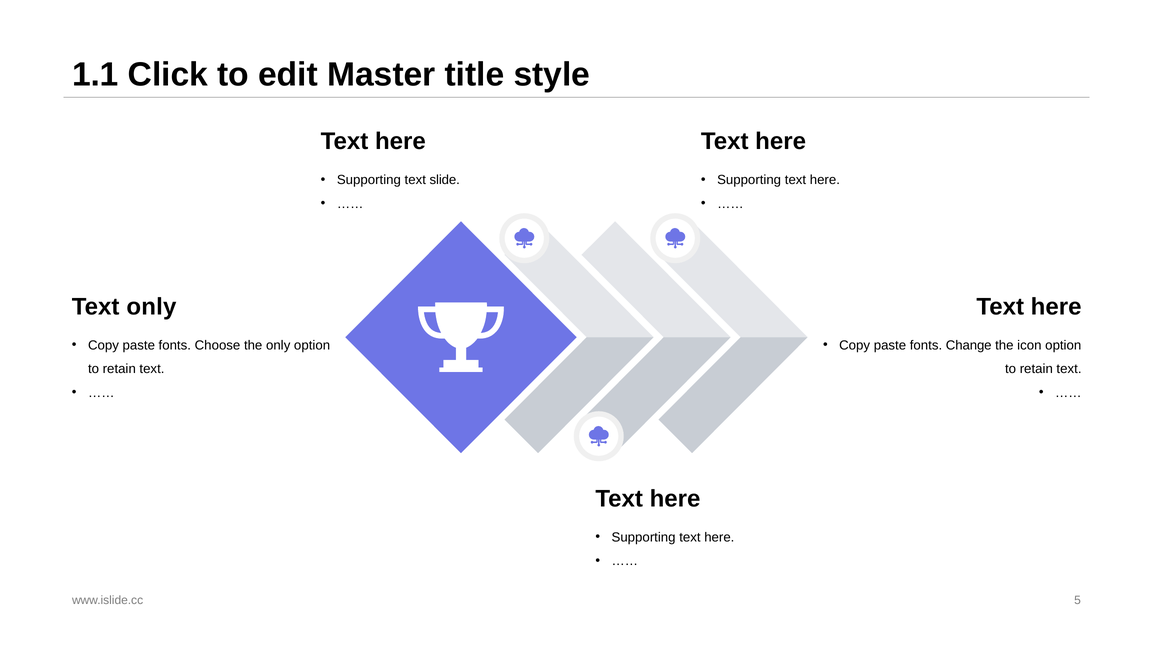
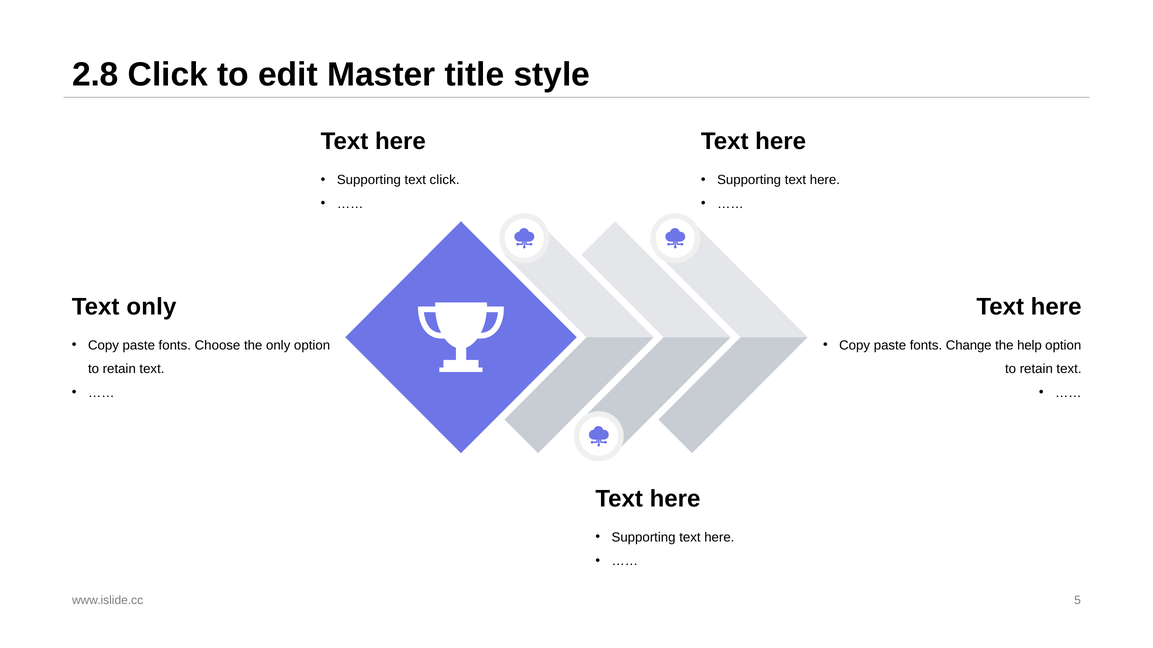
1.1: 1.1 -> 2.8
text slide: slide -> click
icon: icon -> help
